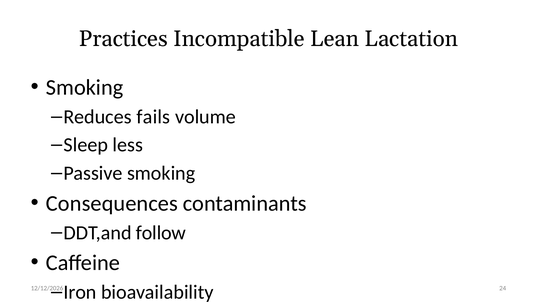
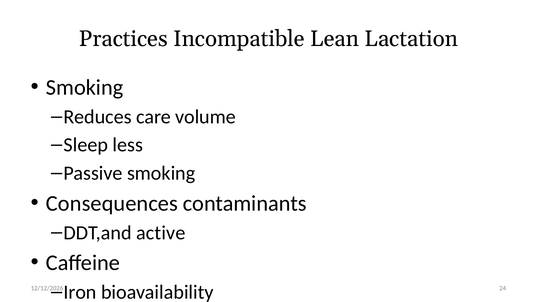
fails: fails -> care
follow: follow -> active
